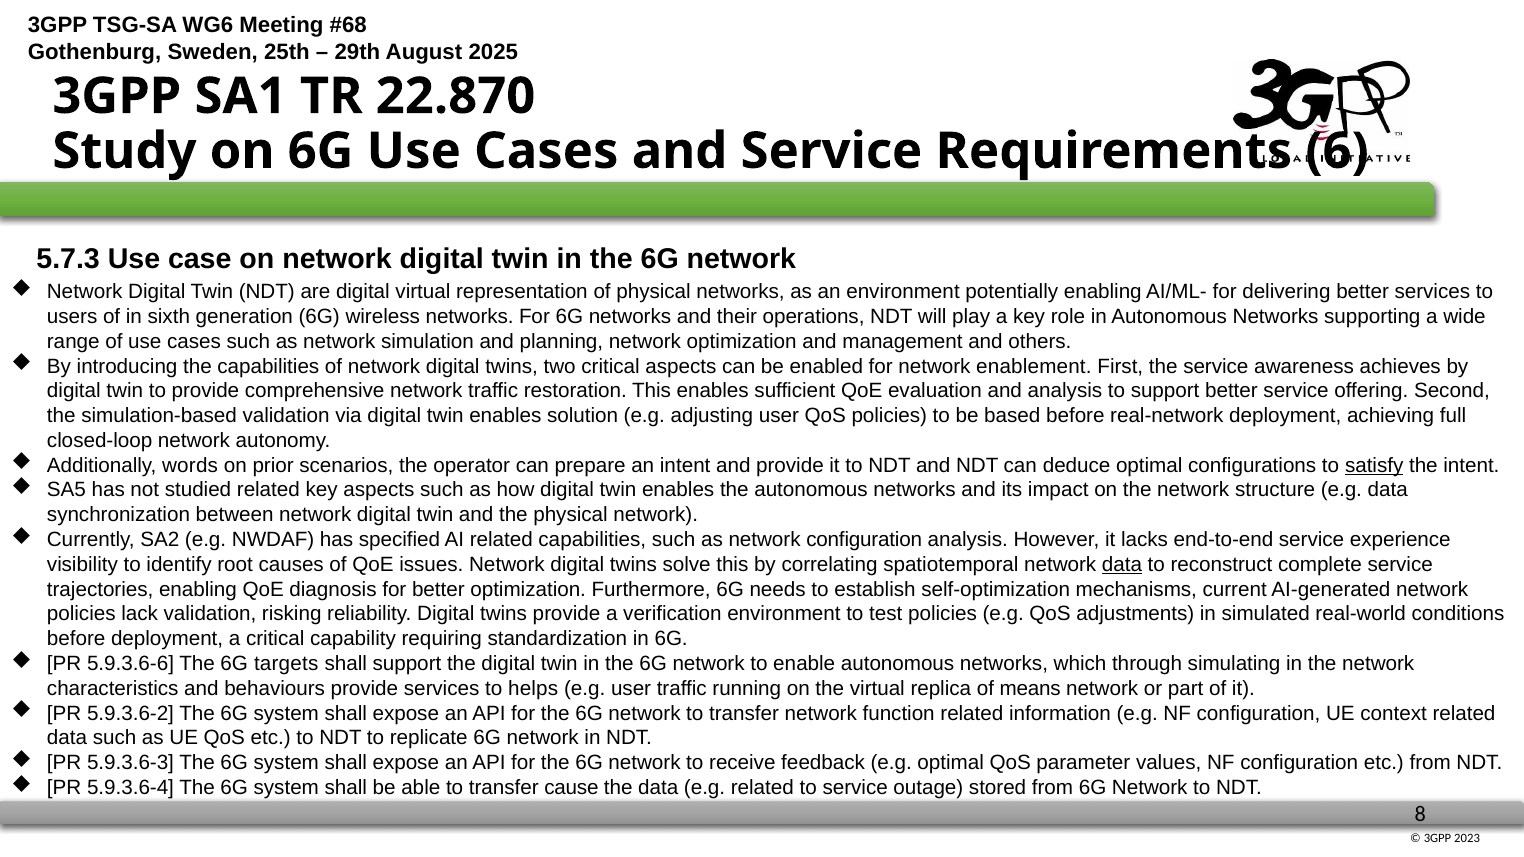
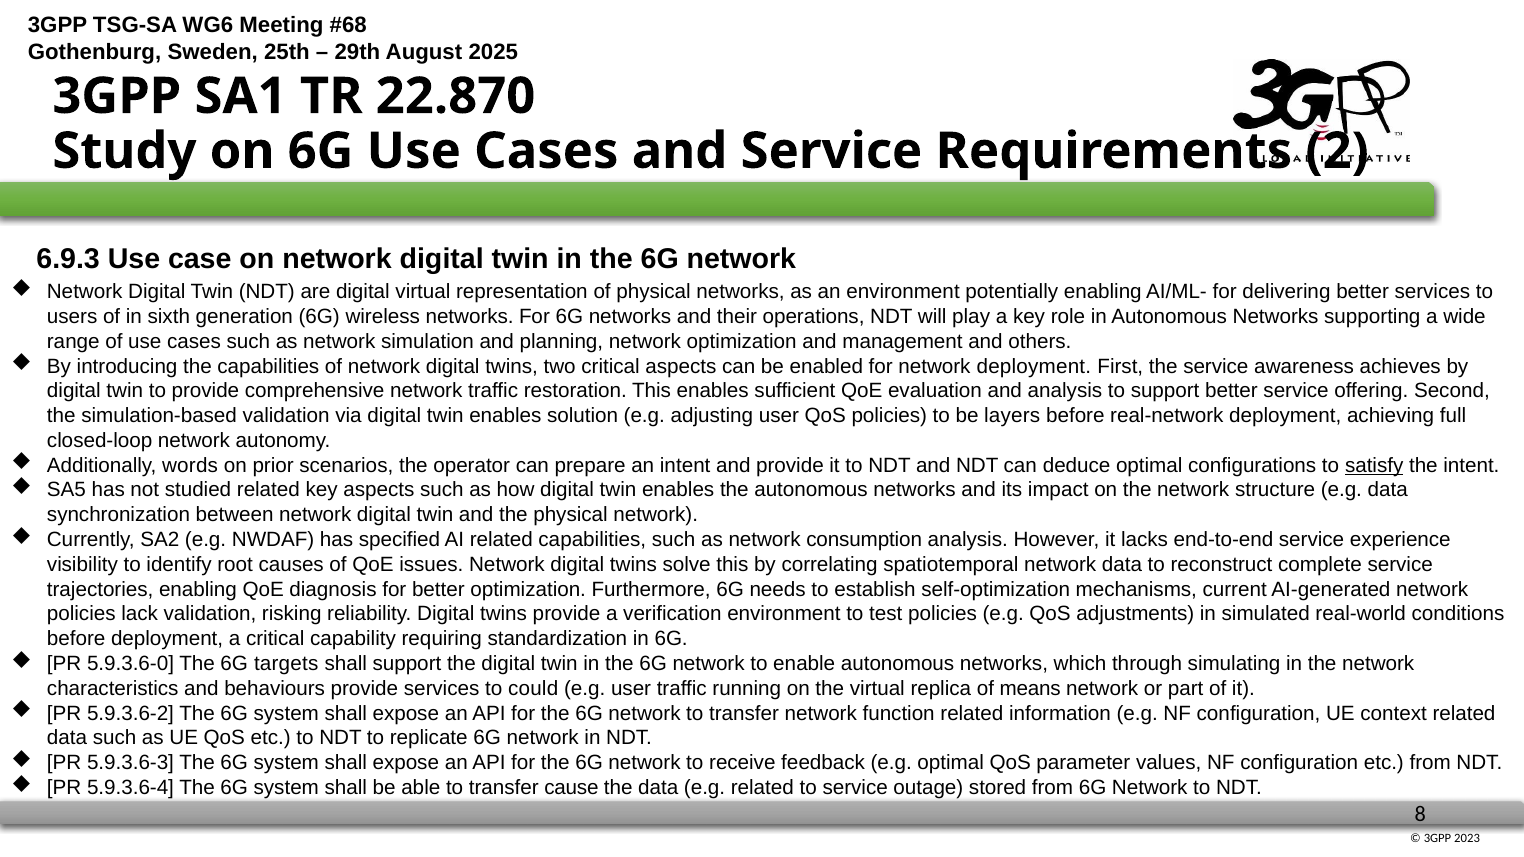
6: 6 -> 2
5.7.3: 5.7.3 -> 6.9.3
network enablement: enablement -> deployment
based: based -> layers
network configuration: configuration -> consumption
data at (1122, 565) underline: present -> none
5.9.3.6-6: 5.9.3.6-6 -> 5.9.3.6-0
helps: helps -> could
